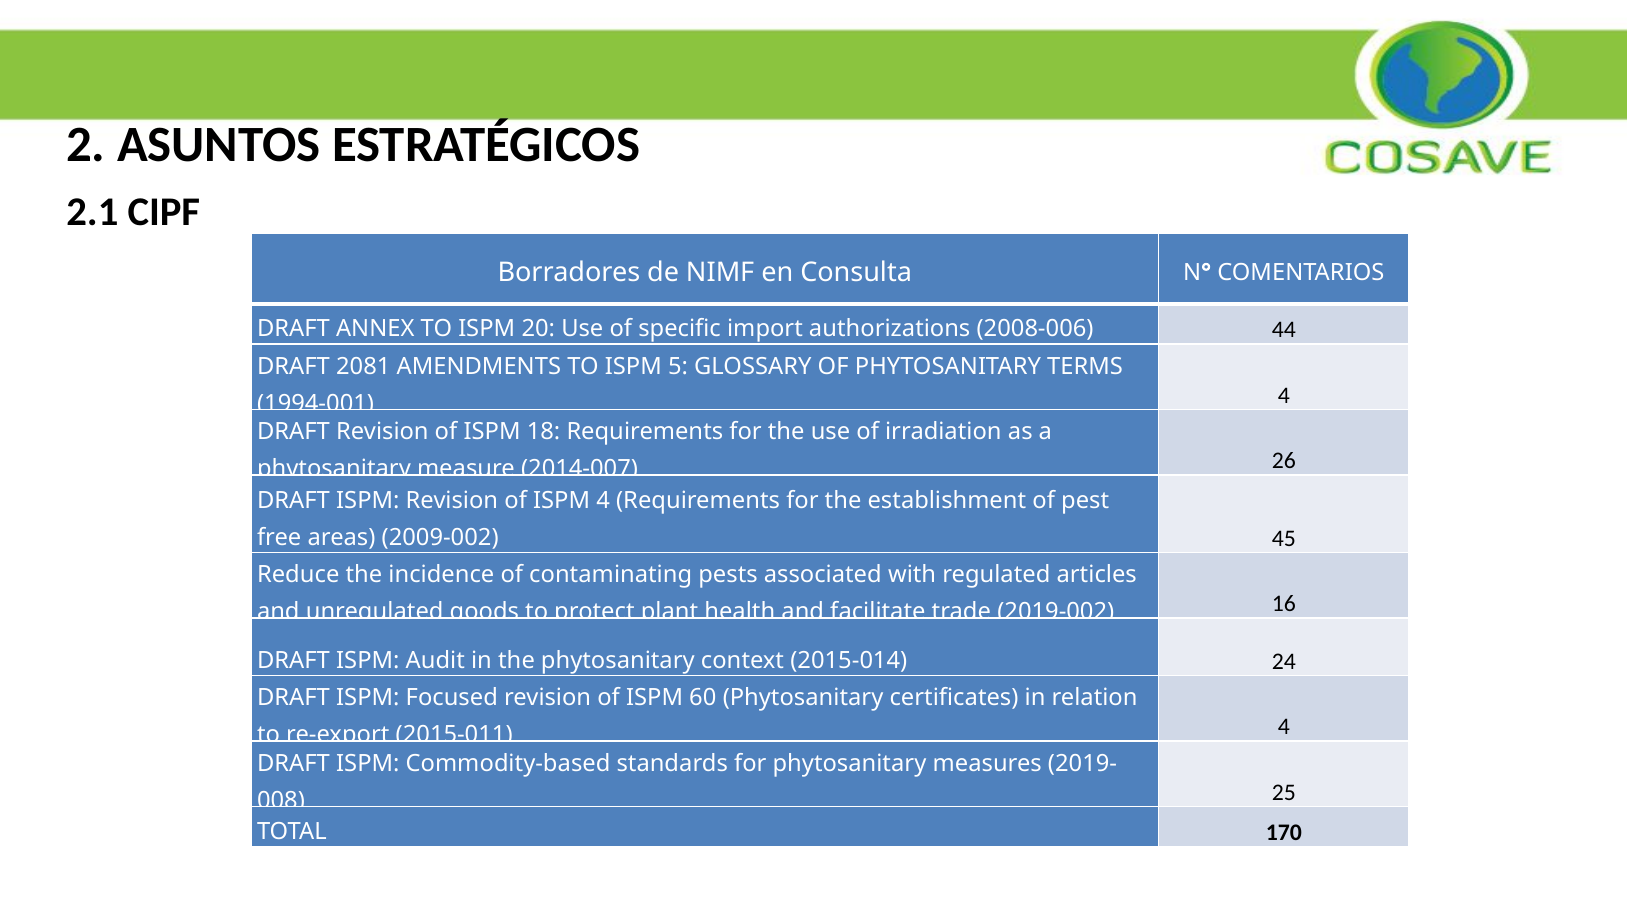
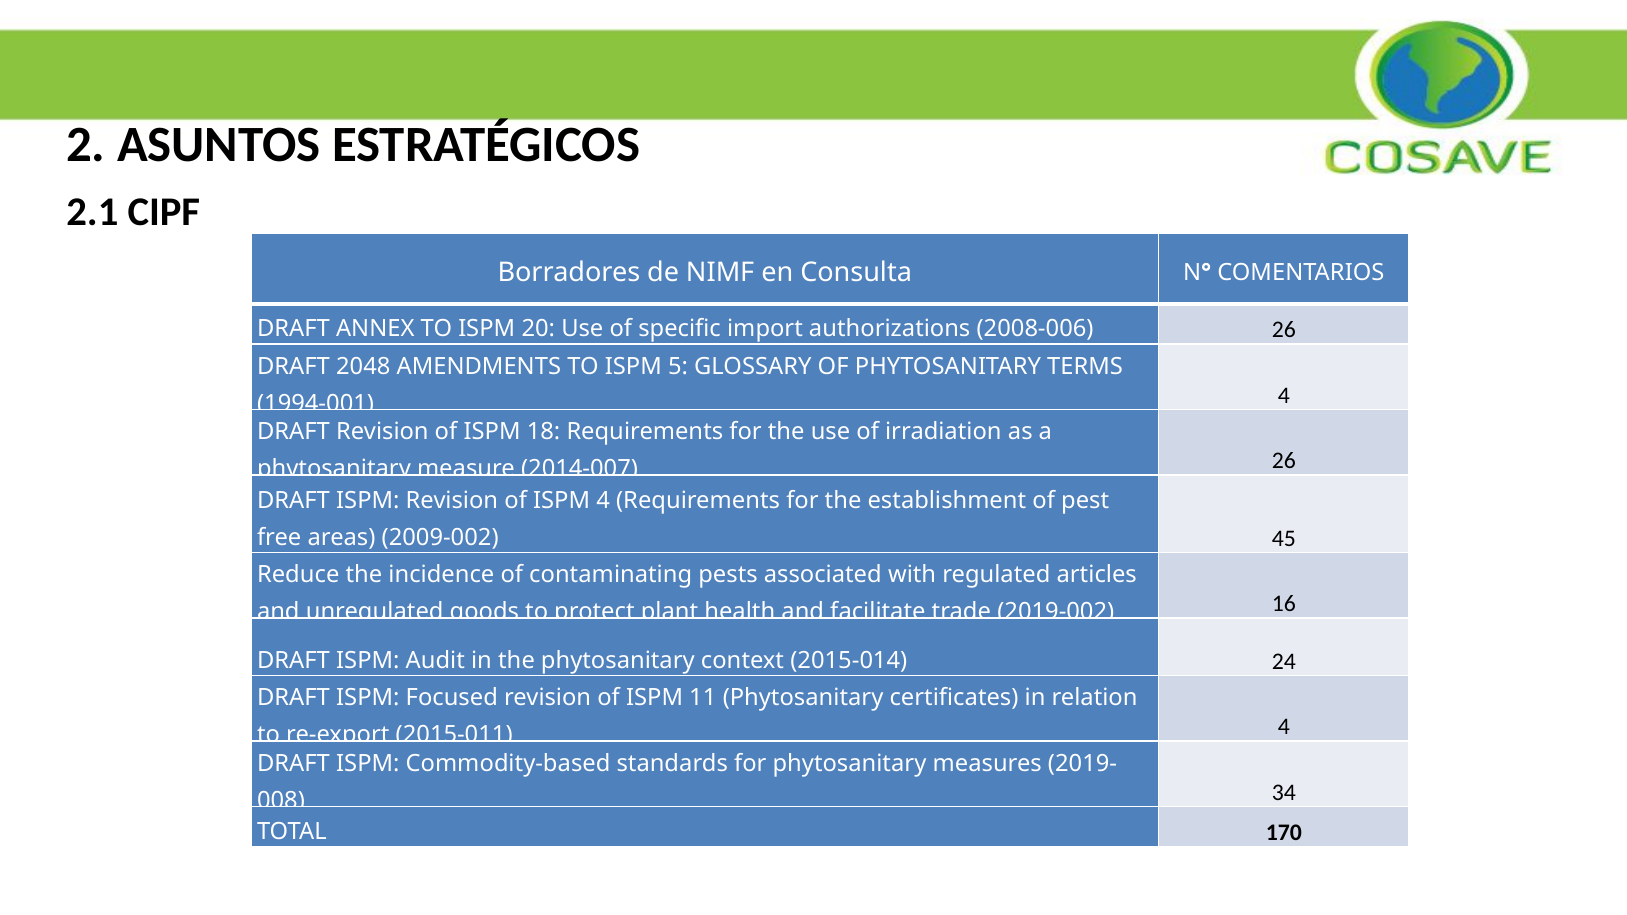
44 at (1284, 330): 44 -> 26
2081: 2081 -> 2048
60: 60 -> 11
25: 25 -> 34
